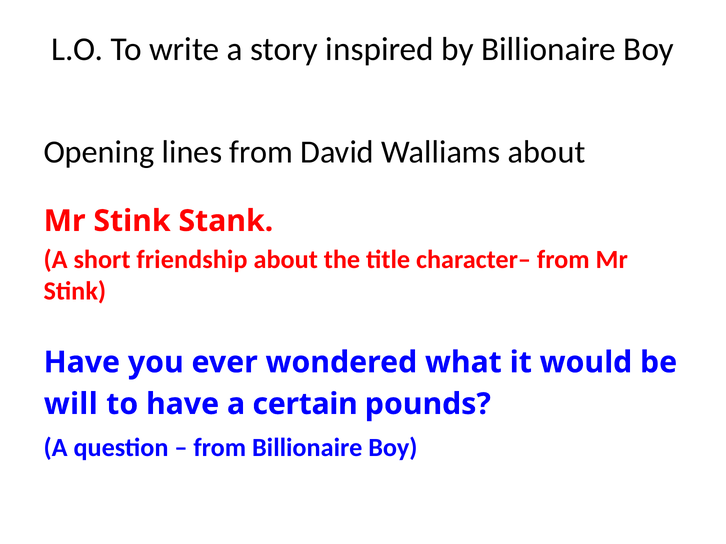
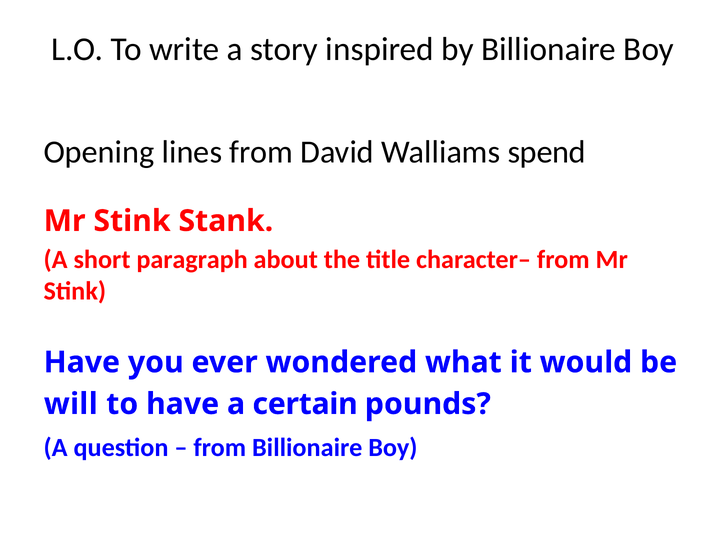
Walliams about: about -> spend
friendship: friendship -> paragraph
